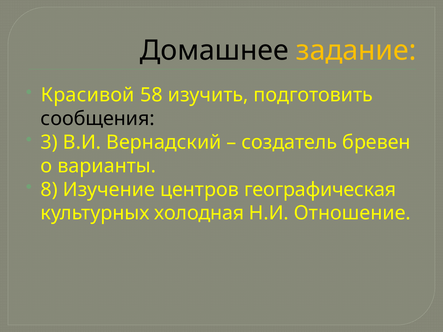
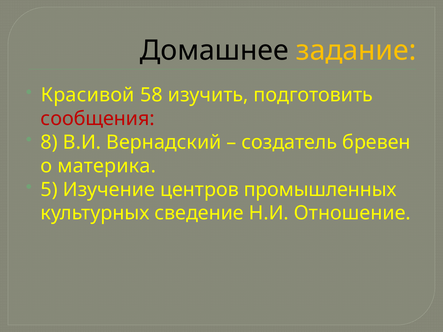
сообщения colour: black -> red
3: 3 -> 8
варианты: варианты -> материка
8: 8 -> 5
географическая: географическая -> промышленных
холодная: холодная -> сведение
